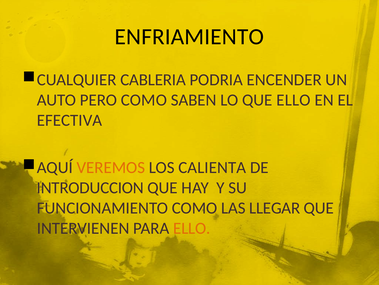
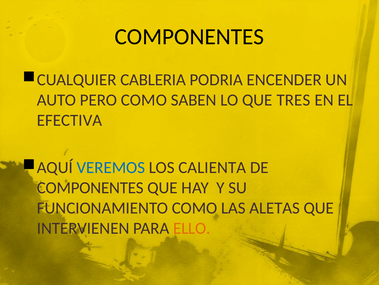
ENFRIAMIENTO at (189, 37): ENFRIAMIENTO -> COMPONENTES
QUE ELLO: ELLO -> TRES
VEREMOS colour: orange -> blue
INTRODUCCION at (90, 187): INTRODUCCION -> COMPONENTES
LLEGAR: LLEGAR -> ALETAS
